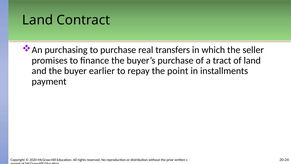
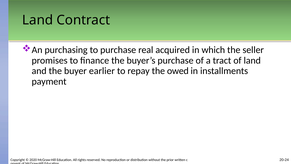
transfers: transfers -> acquired
point: point -> owed
